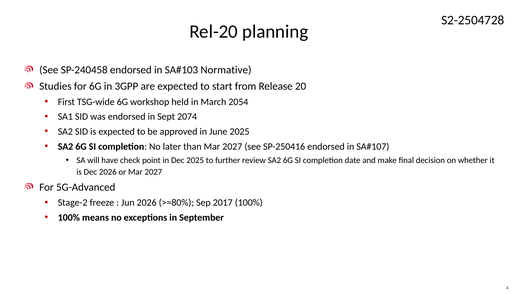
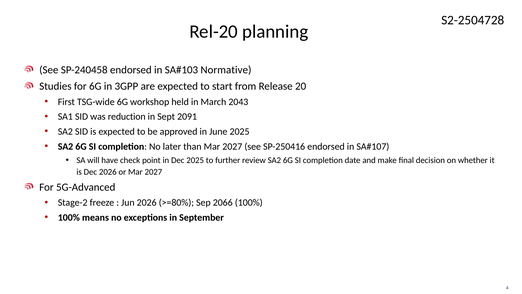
2054: 2054 -> 2043
was endorsed: endorsed -> reduction
2074: 2074 -> 2091
2017: 2017 -> 2066
